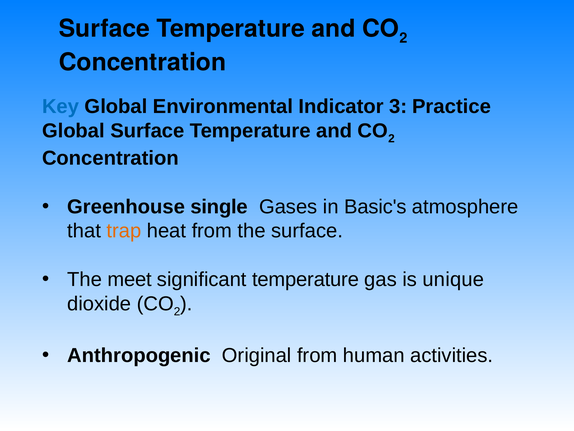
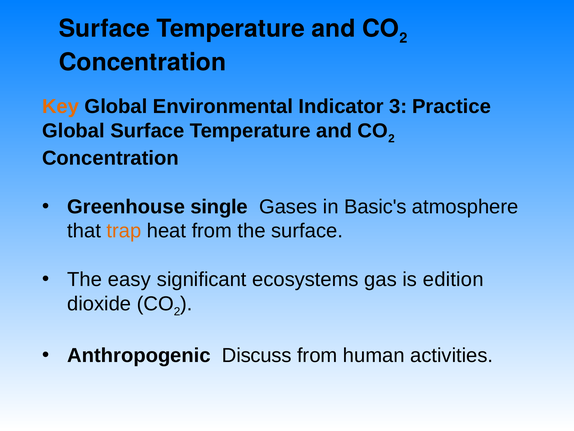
Key colour: blue -> orange
meet: meet -> easy
significant temperature: temperature -> ecosystems
unique: unique -> edition
Original: Original -> Discuss
